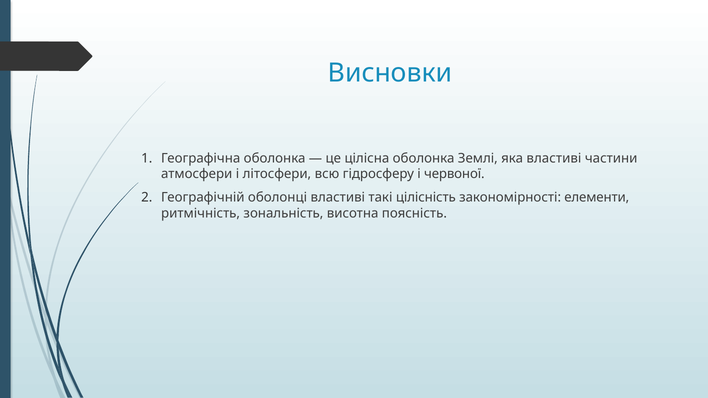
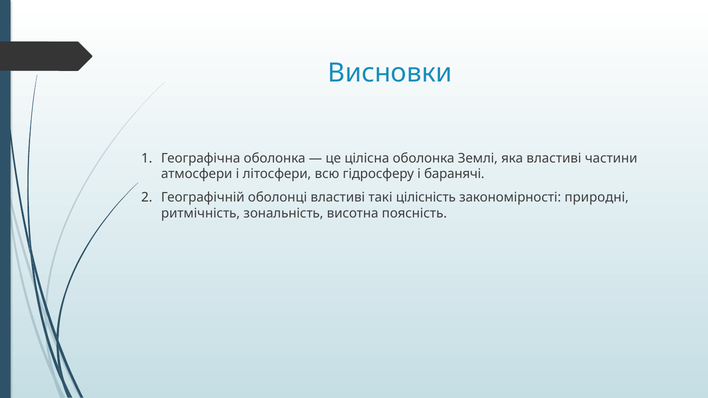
червоної: червоної -> баранячі
елементи: елементи -> природні
